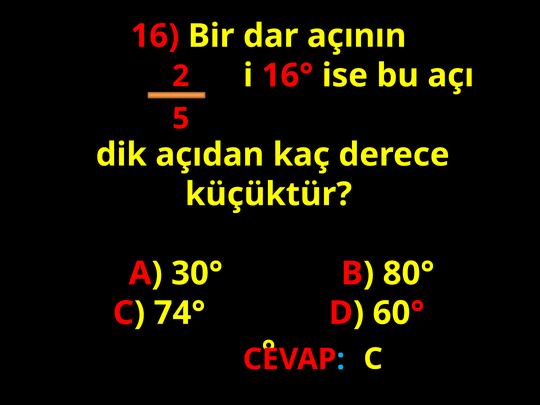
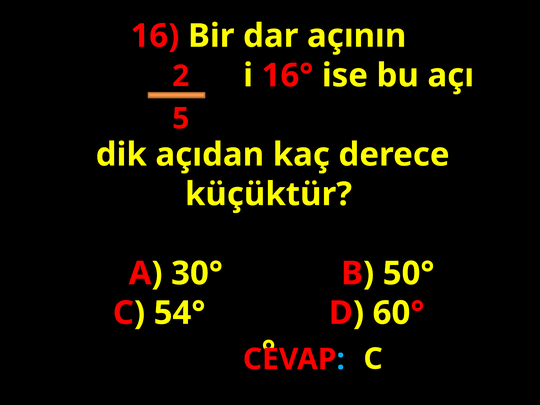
80°: 80° -> 50°
74°: 74° -> 54°
